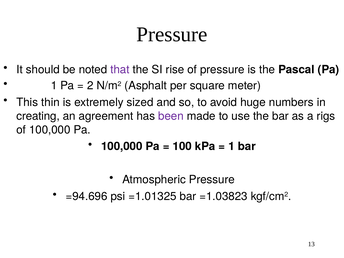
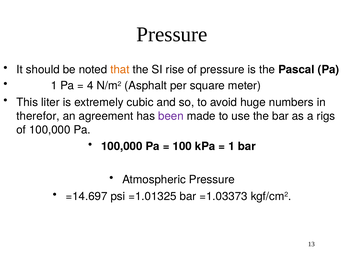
that colour: purple -> orange
2: 2 -> 4
thin: thin -> liter
sized: sized -> cubic
creating: creating -> therefor
=94.696: =94.696 -> =14.697
=1.03823: =1.03823 -> =1.03373
